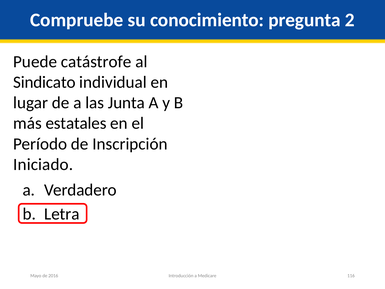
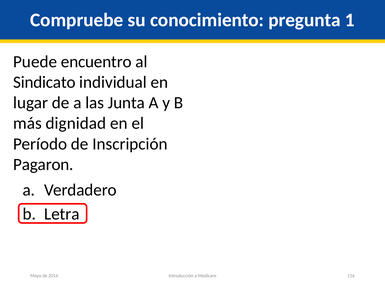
2: 2 -> 1
catástrofe: catástrofe -> encuentro
estatales: estatales -> dignidad
Iniciado: Iniciado -> Pagaron
